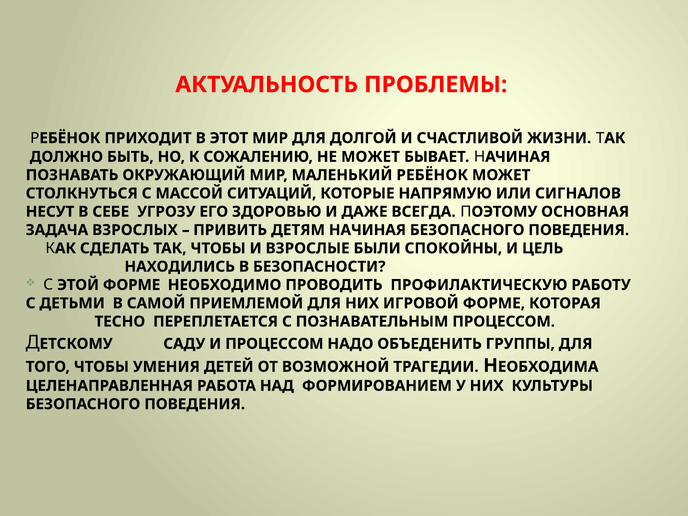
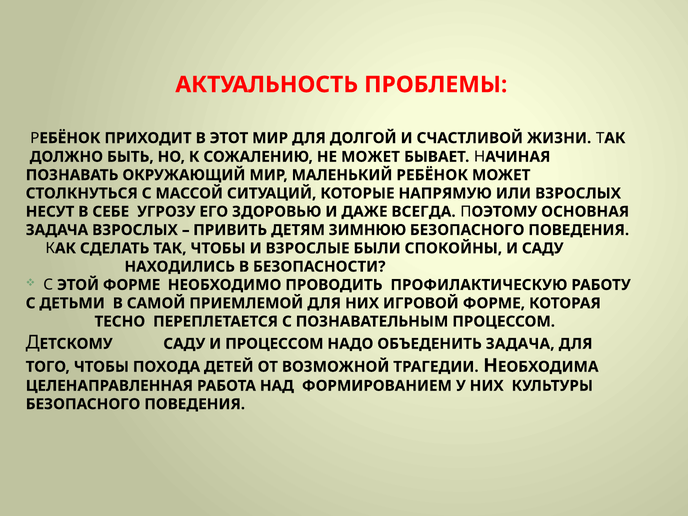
ИЛИ СИГНАЛОВ: СИГНАЛОВ -> ВЗРОСЛЫХ
ДЕТЯМ НАЧИНАЯ: НАЧИНАЯ -> ЗИМНЮЮ
И ЦЕЛЬ: ЦЕЛЬ -> САДУ
ОБЪЕДЕНИТЬ ГРУППЫ: ГРУППЫ -> ЗАДАЧА
УМЕНИЯ: УМЕНИЯ -> ПОХОДА
